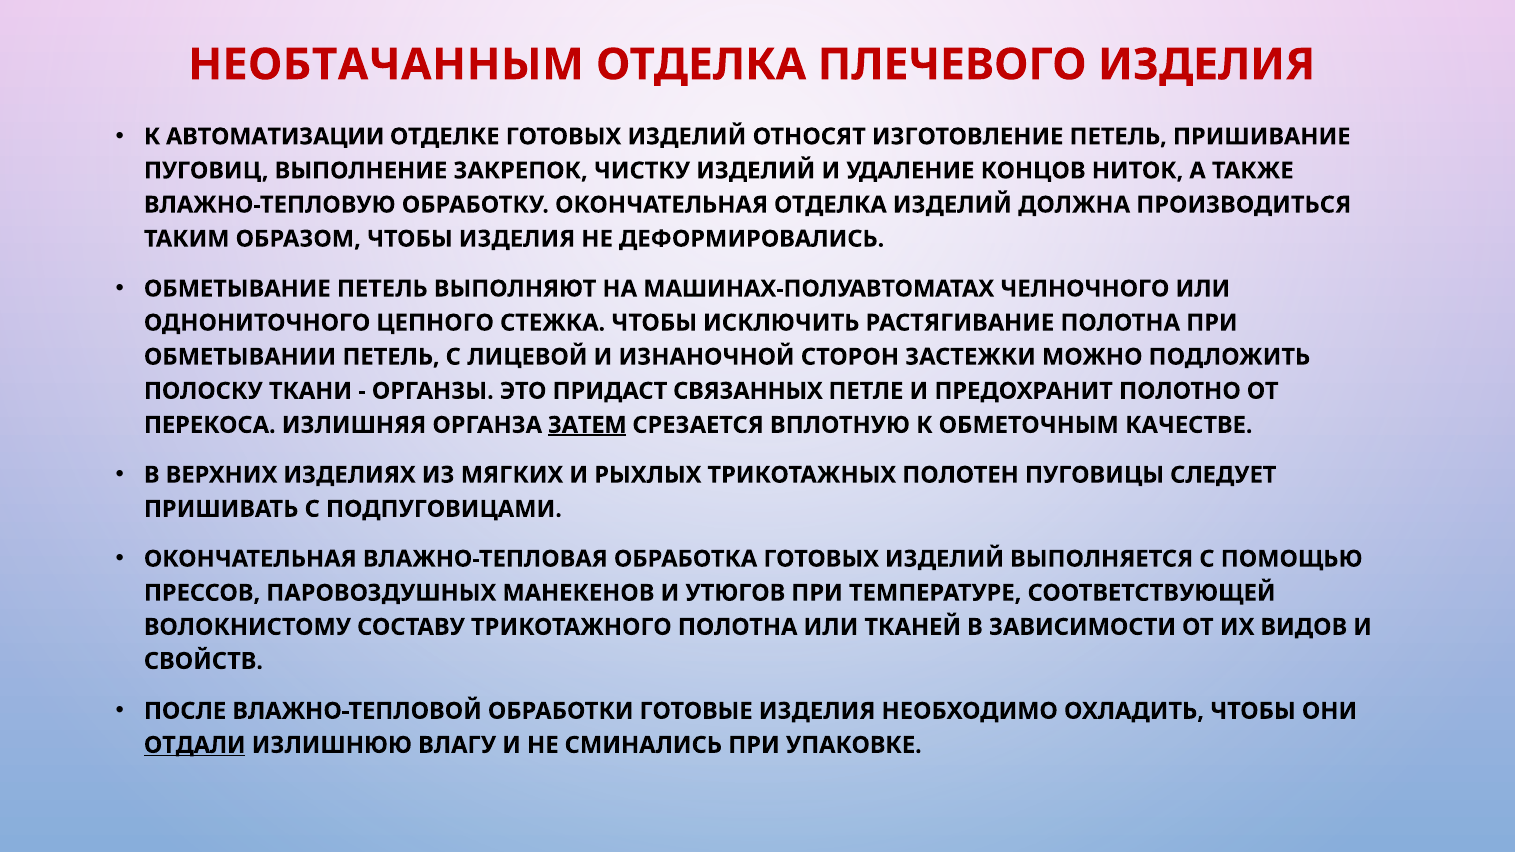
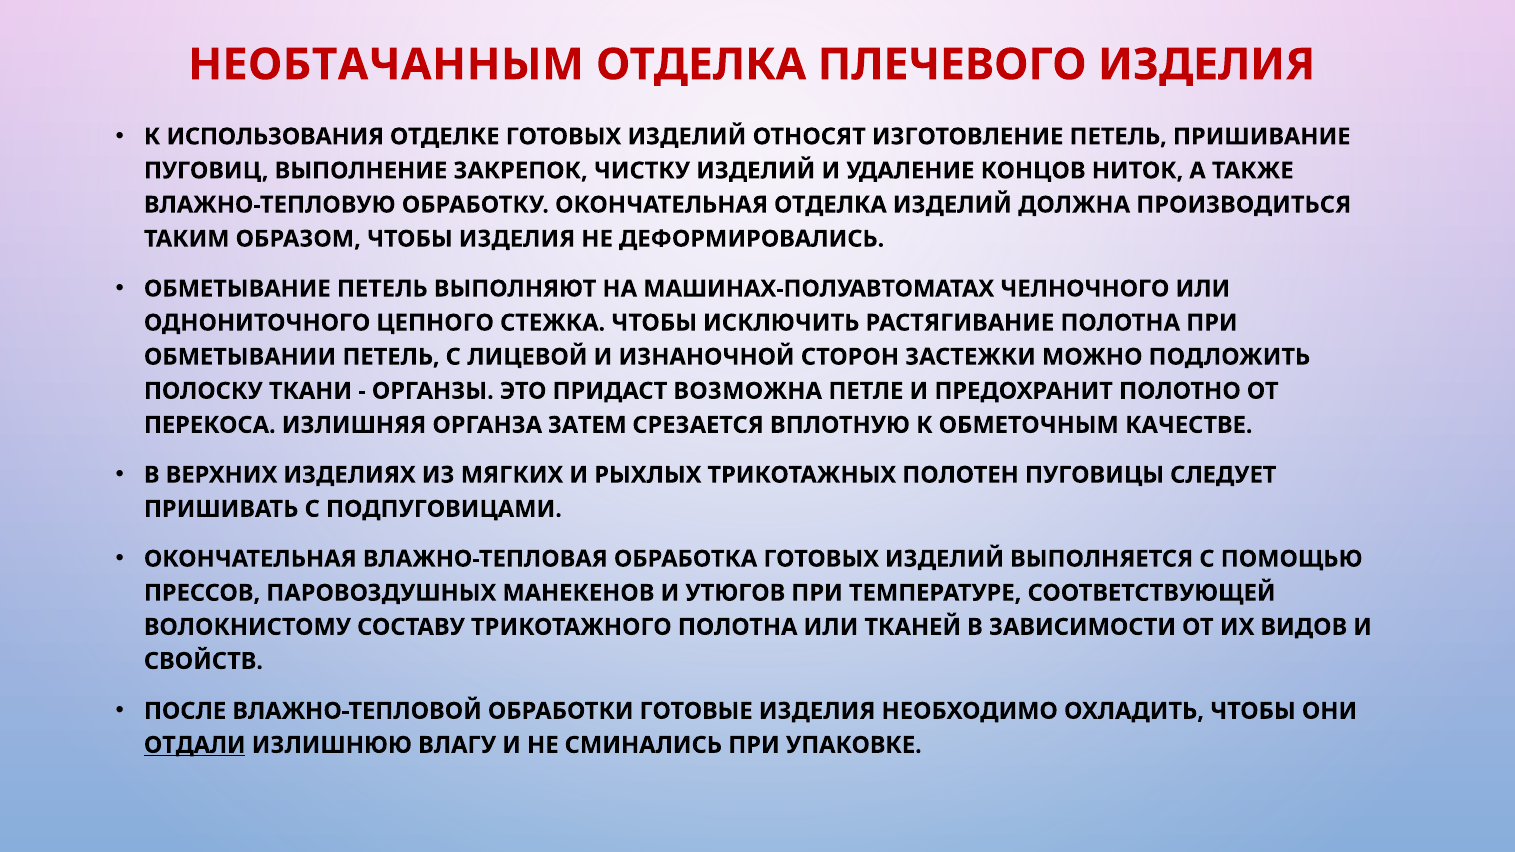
АВТОМАТИЗАЦИИ: АВТОМАТИЗАЦИИ -> ИСПОЛЬЗОВАНИЯ
СВЯЗАННЫХ: СВЯЗАННЫХ -> ВОЗМОЖНА
ЗАТЕМ underline: present -> none
